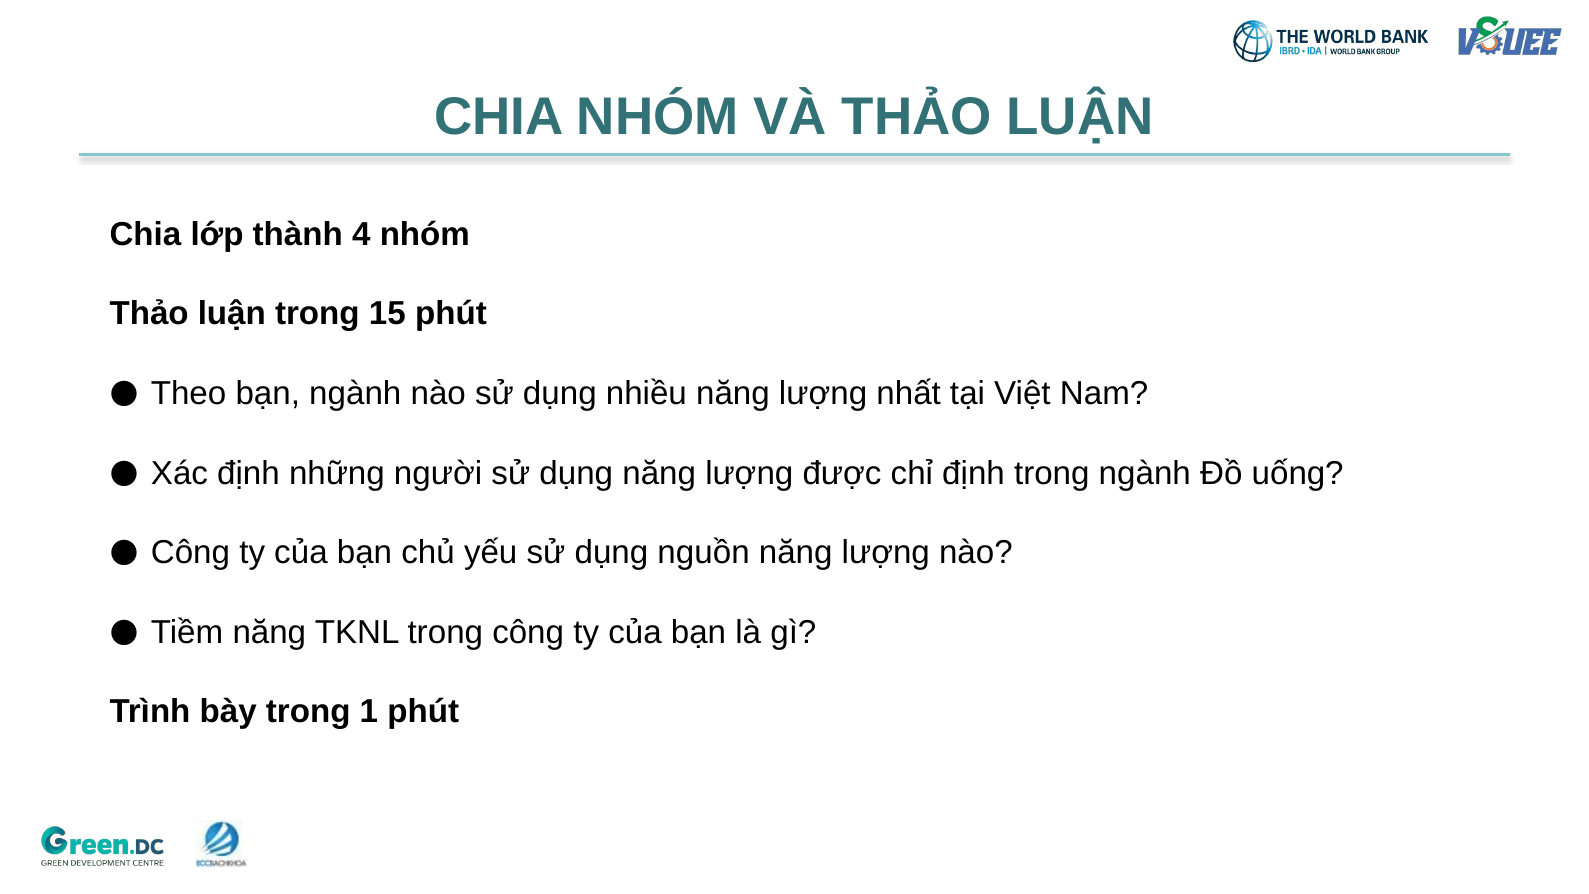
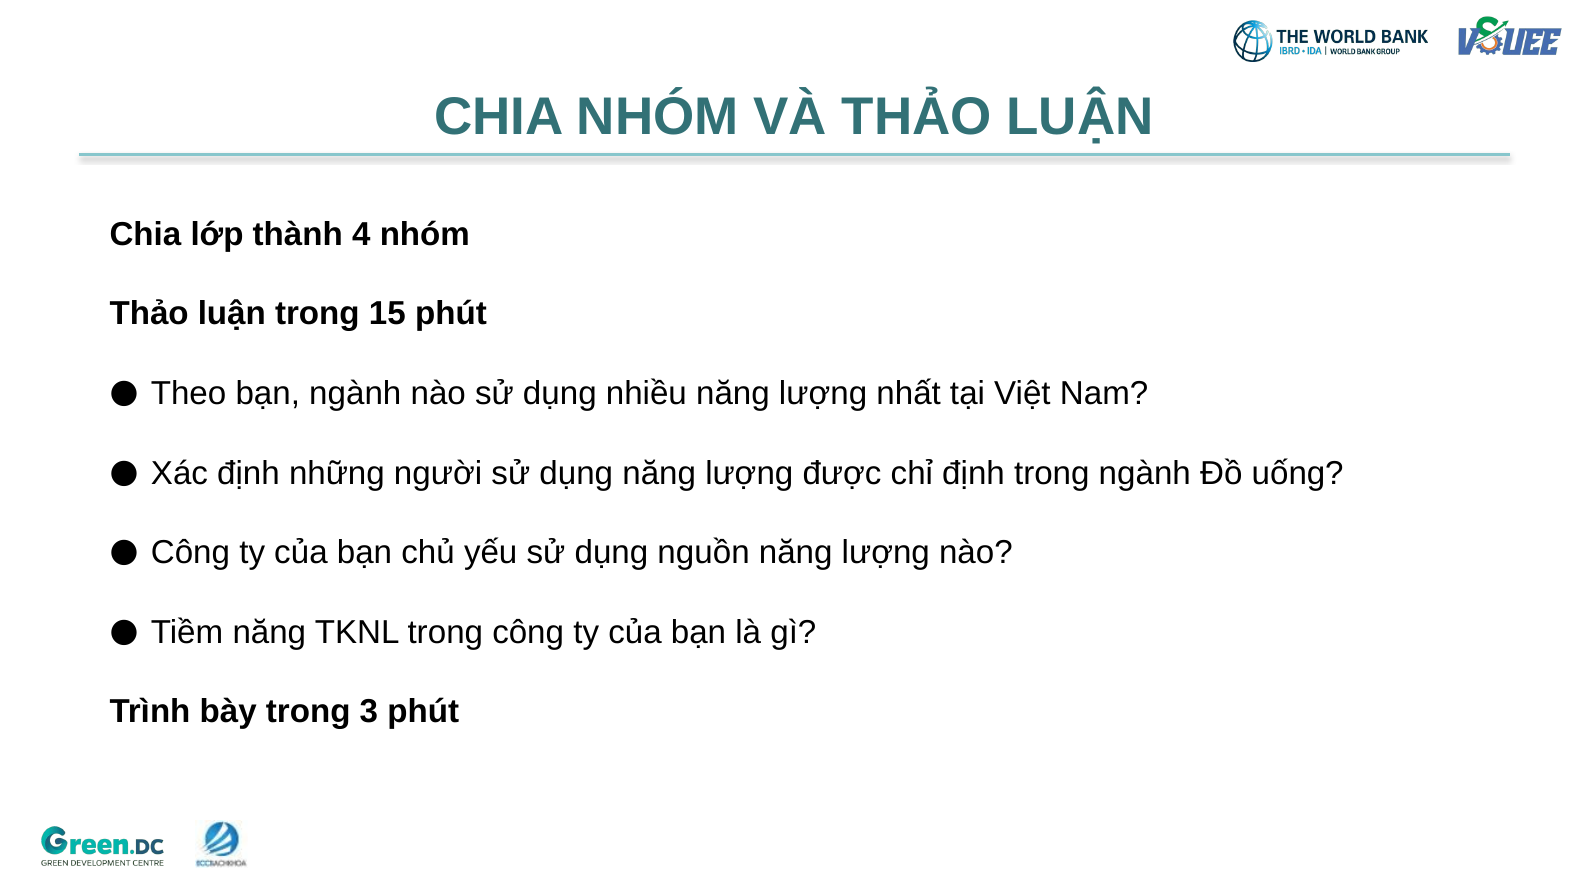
1: 1 -> 3
